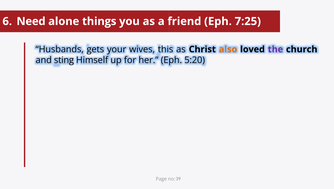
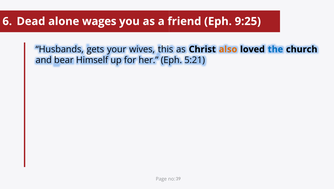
Need: Need -> Dead
things: things -> wages
7:25: 7:25 -> 9:25
the colour: purple -> blue
sting: sting -> bear
5:20: 5:20 -> 5:21
